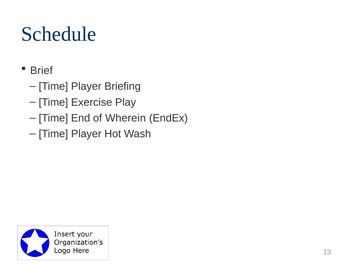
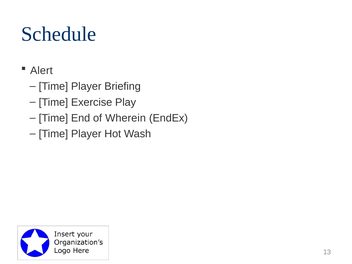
Brief: Brief -> Alert
